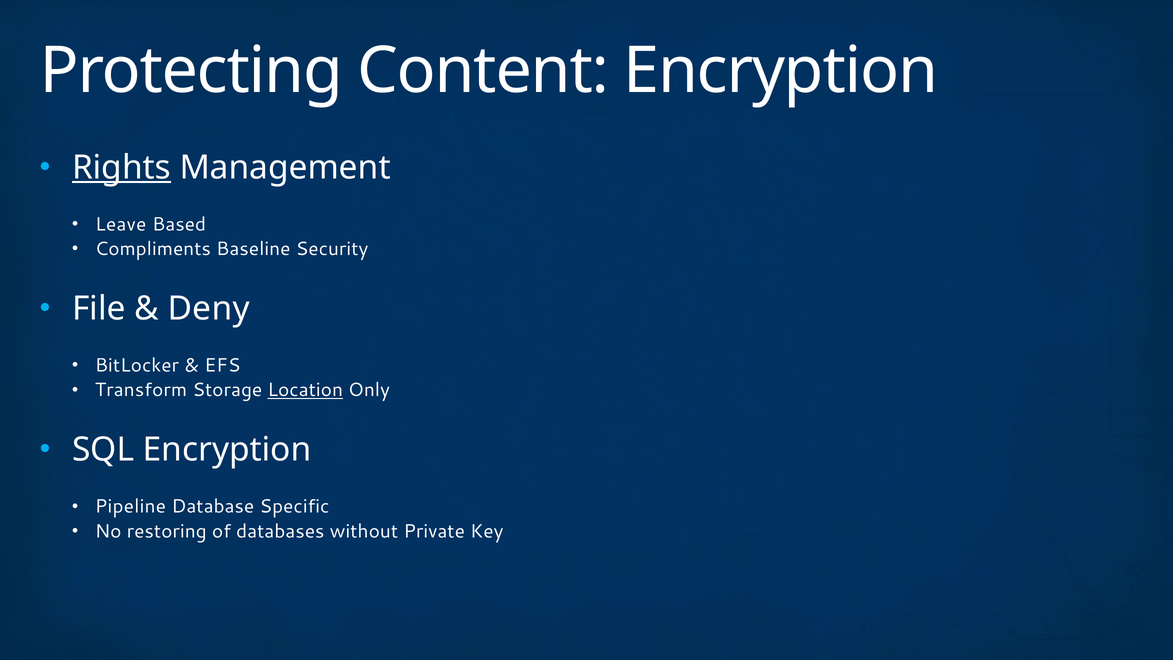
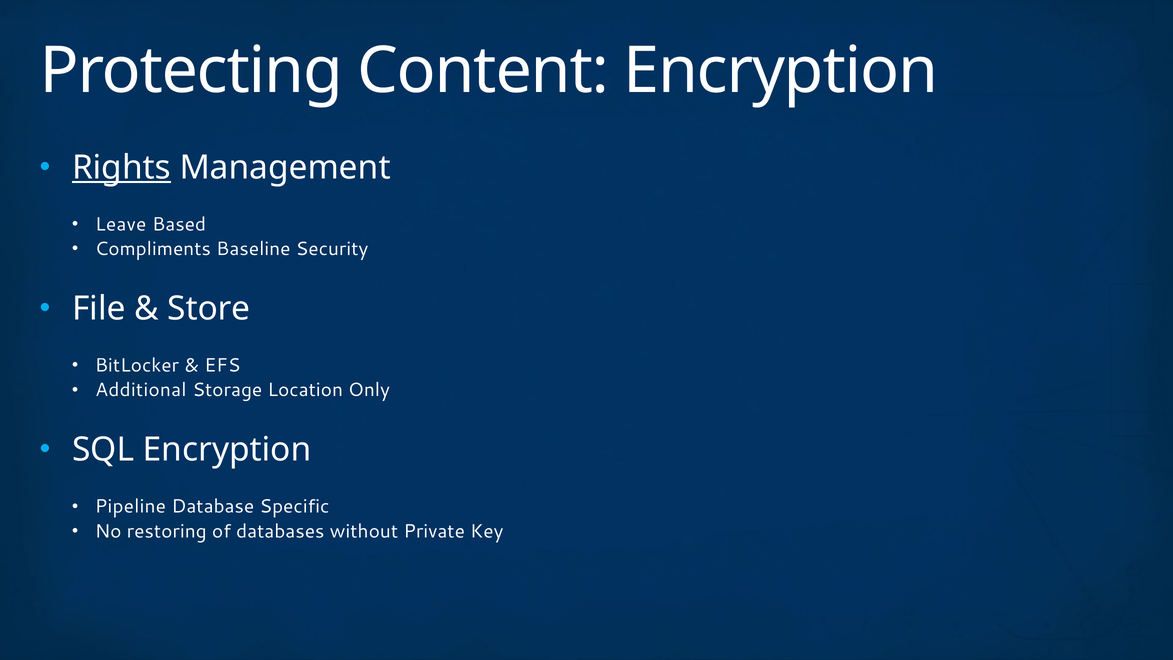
Deny: Deny -> Store
Transform: Transform -> Additional
Location underline: present -> none
